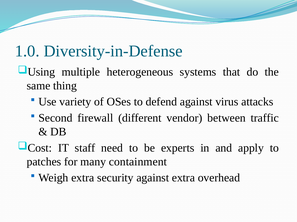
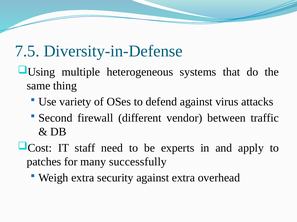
1.0: 1.0 -> 7.5
containment: containment -> successfully
